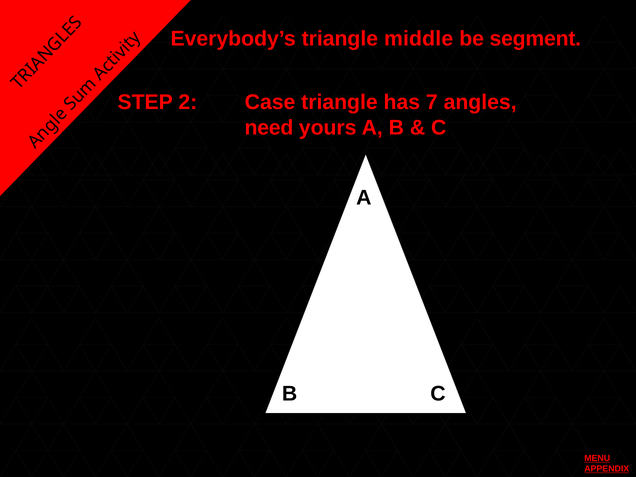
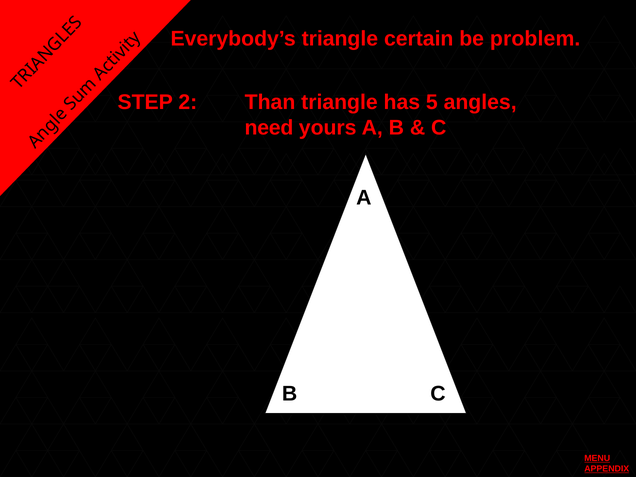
middle: middle -> certain
segment: segment -> problem
Case: Case -> Than
7: 7 -> 5
